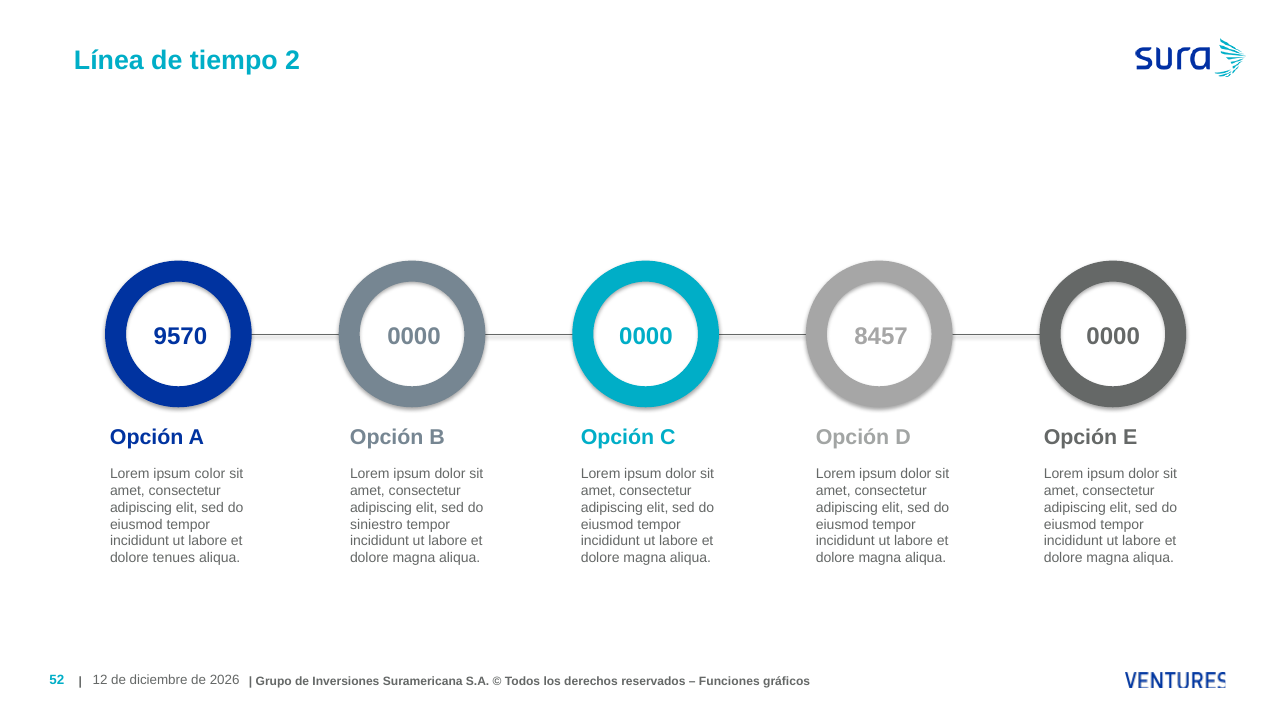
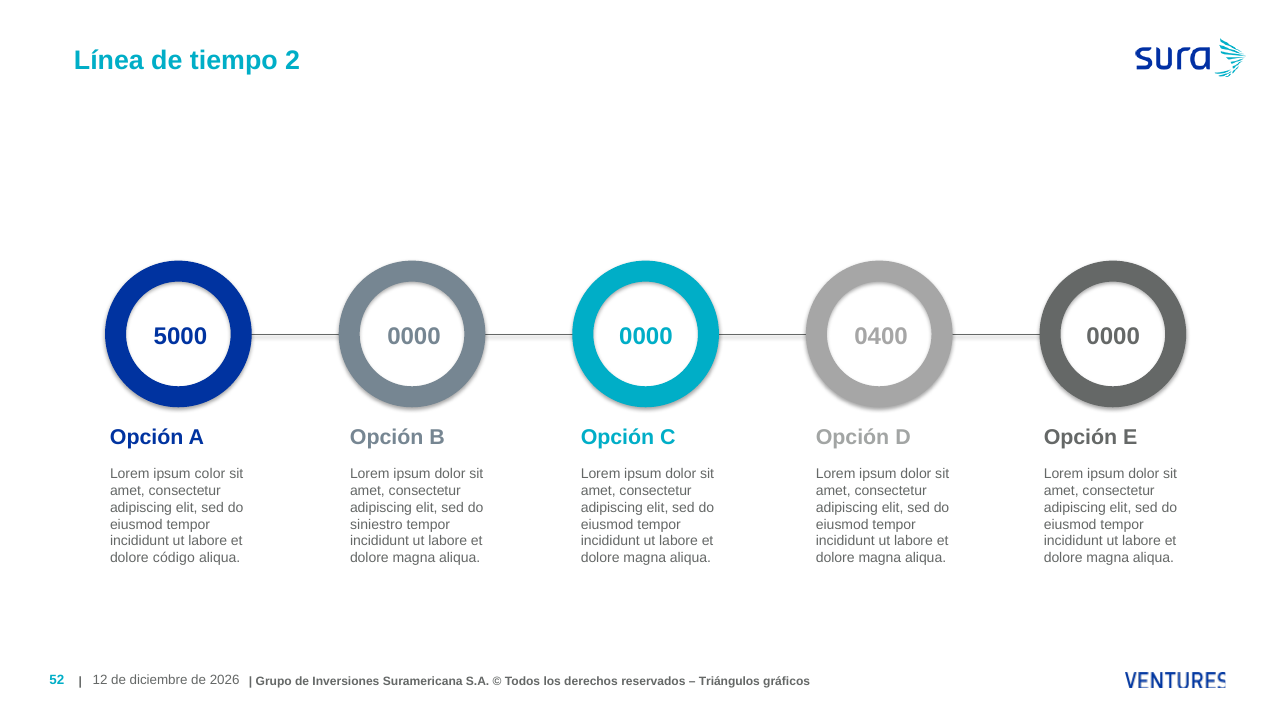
9570: 9570 -> 5000
8457: 8457 -> 0400
tenues: tenues -> código
Funciones: Funciones -> Triángulos
